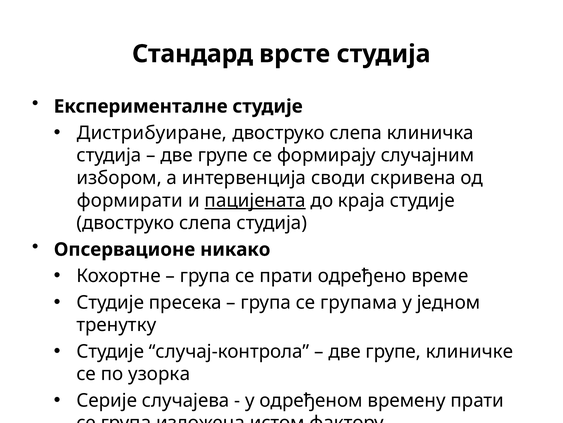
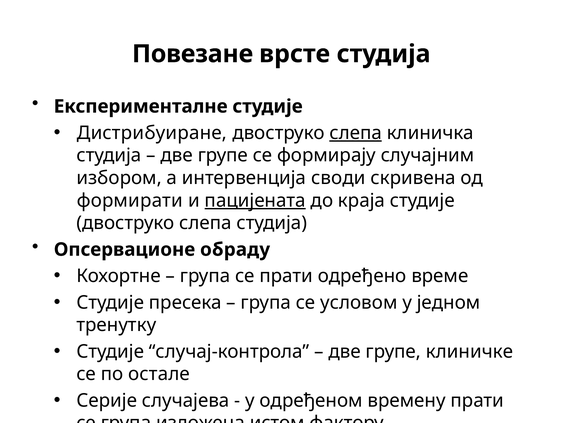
Стандард: Стандард -> Повезане
слепа at (356, 133) underline: none -> present
никако: никако -> обраду
групама: групама -> условом
узорка: узорка -> остале
